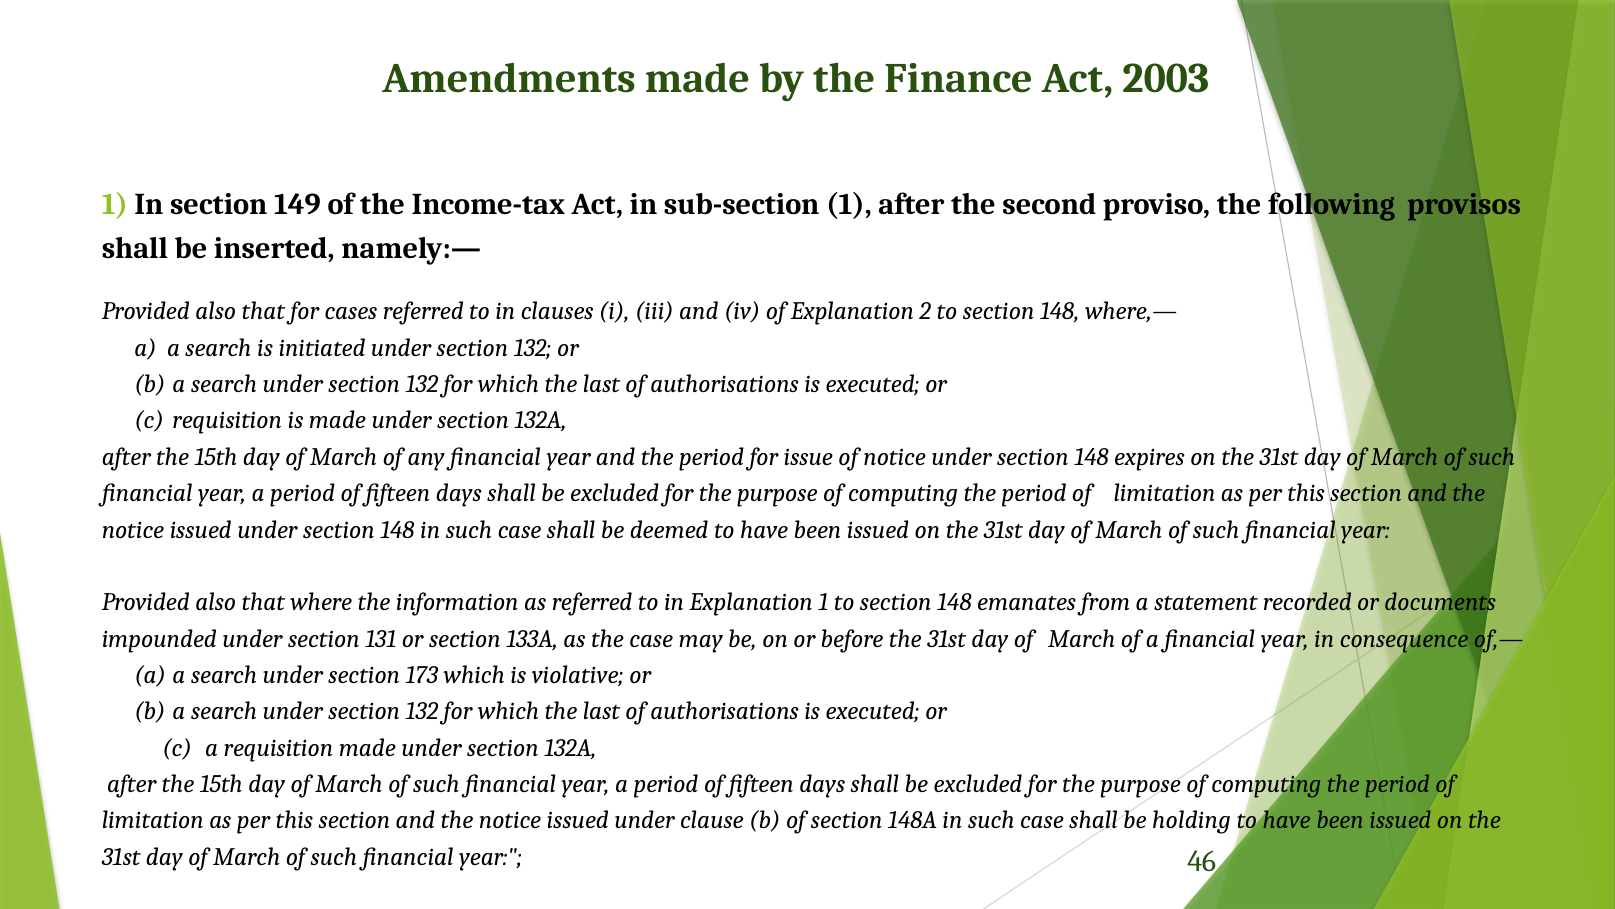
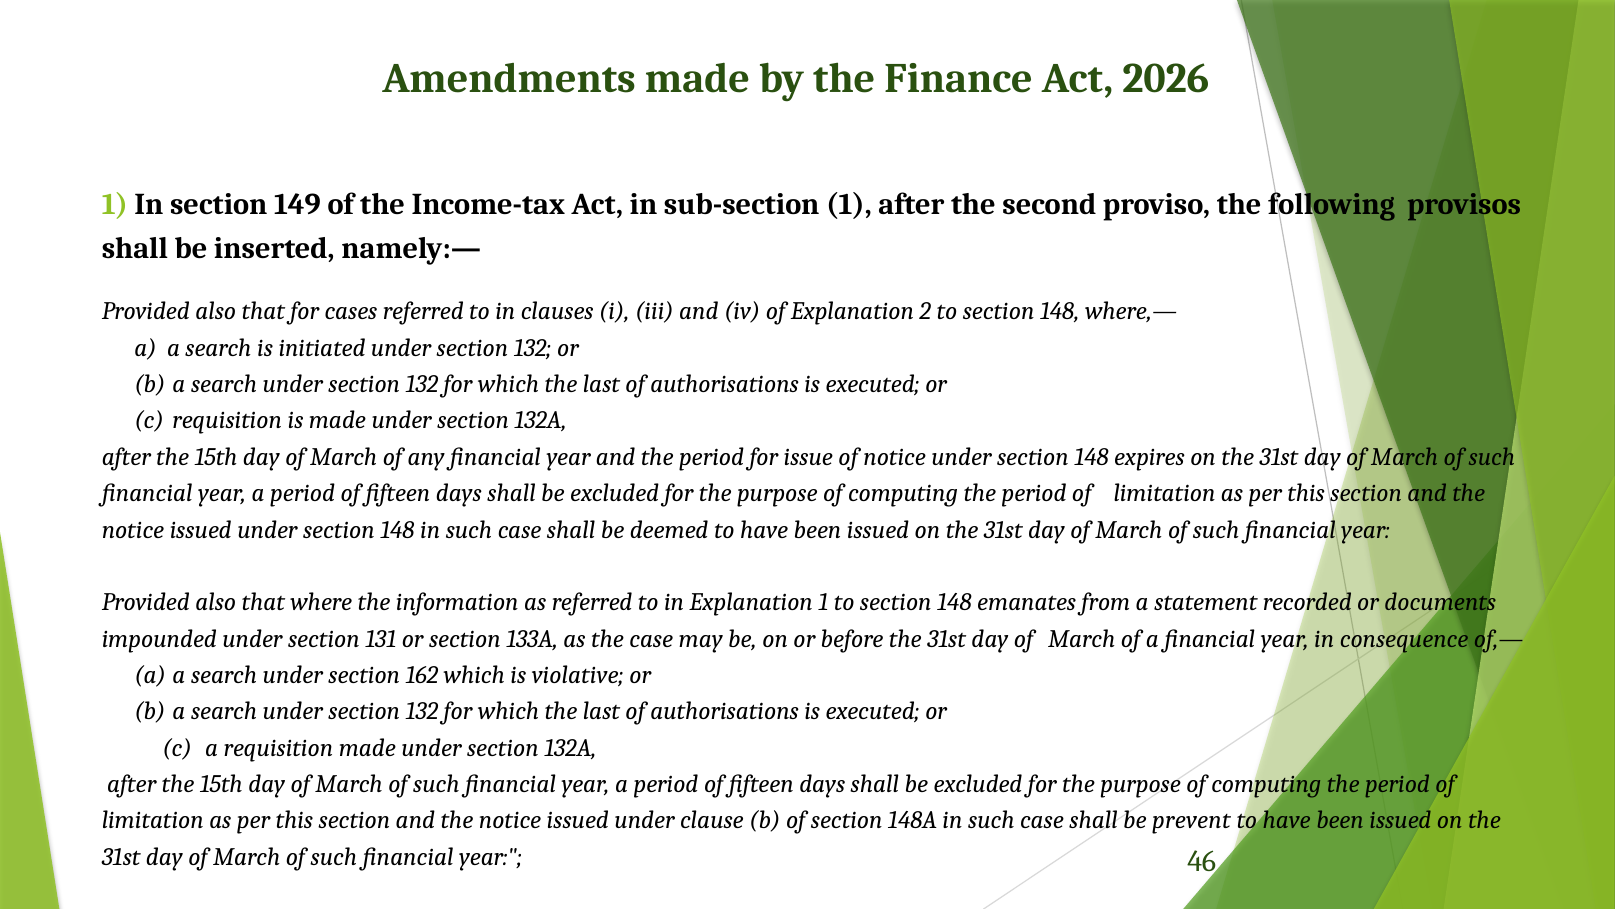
2003: 2003 -> 2026
173: 173 -> 162
holding: holding -> prevent
